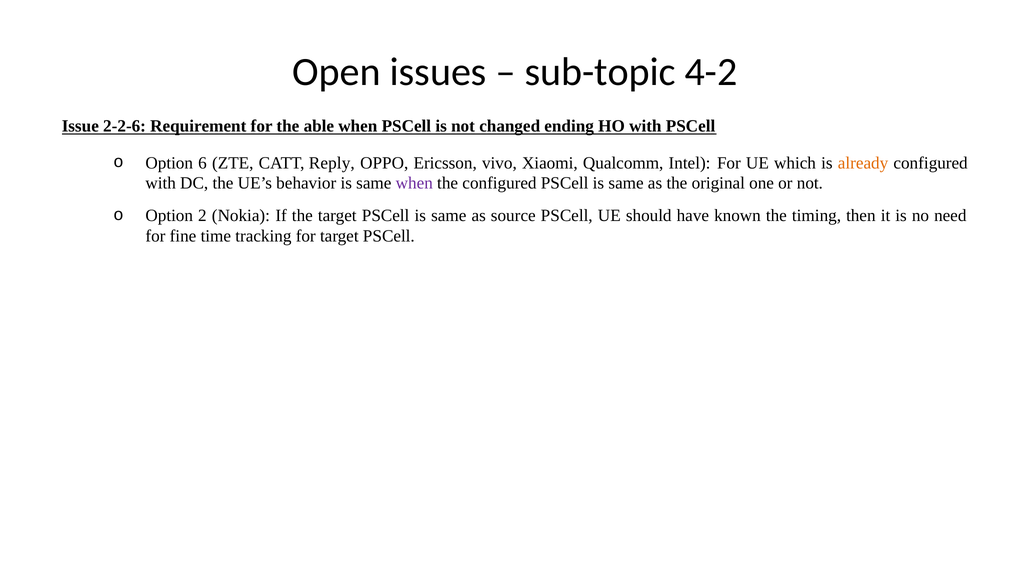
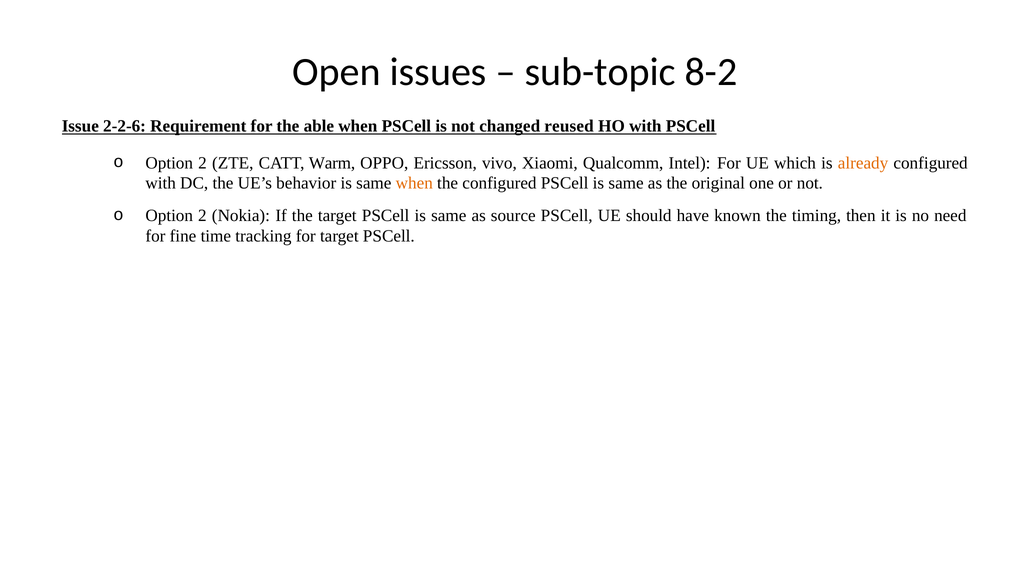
4-2: 4-2 -> 8-2
ending: ending -> reused
6 at (202, 163): 6 -> 2
Reply: Reply -> Warm
when at (414, 183) colour: purple -> orange
